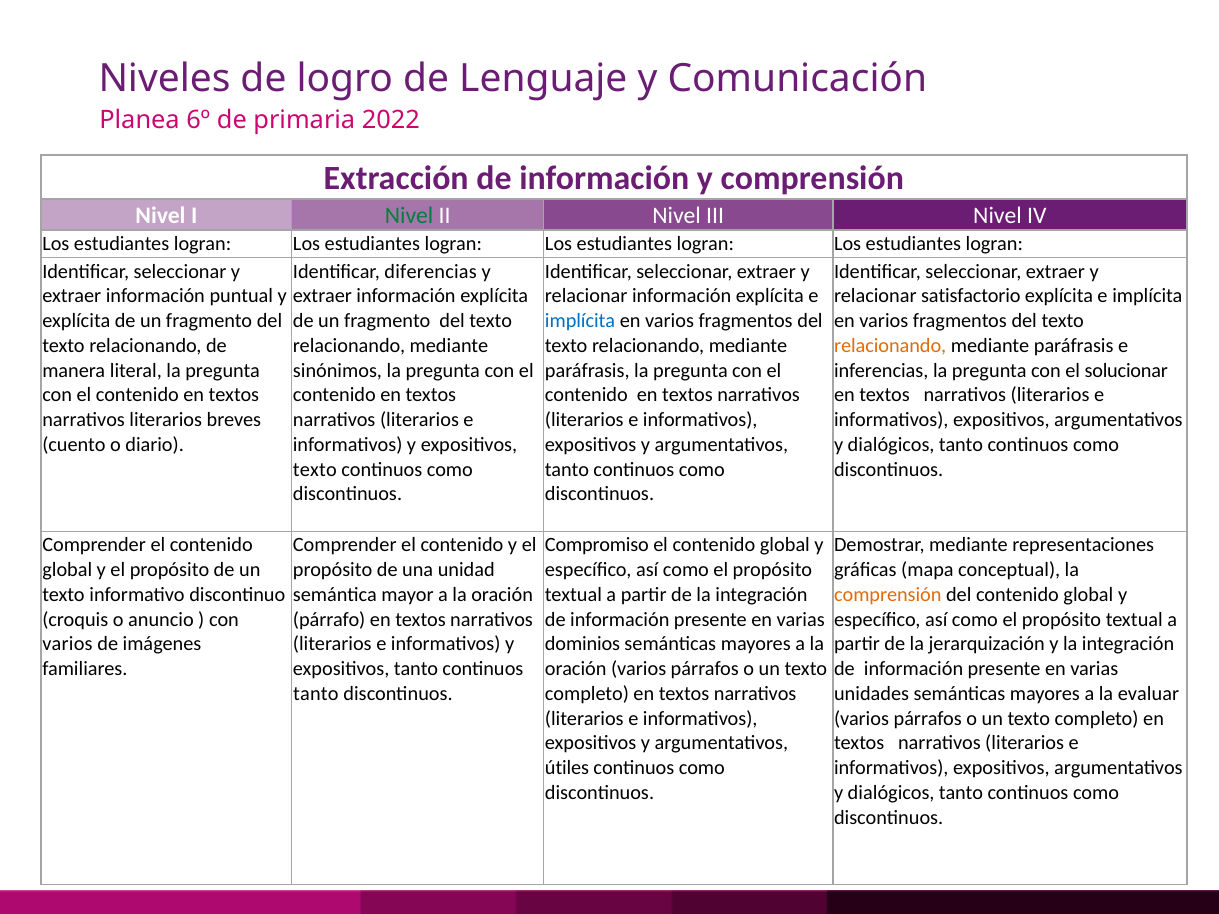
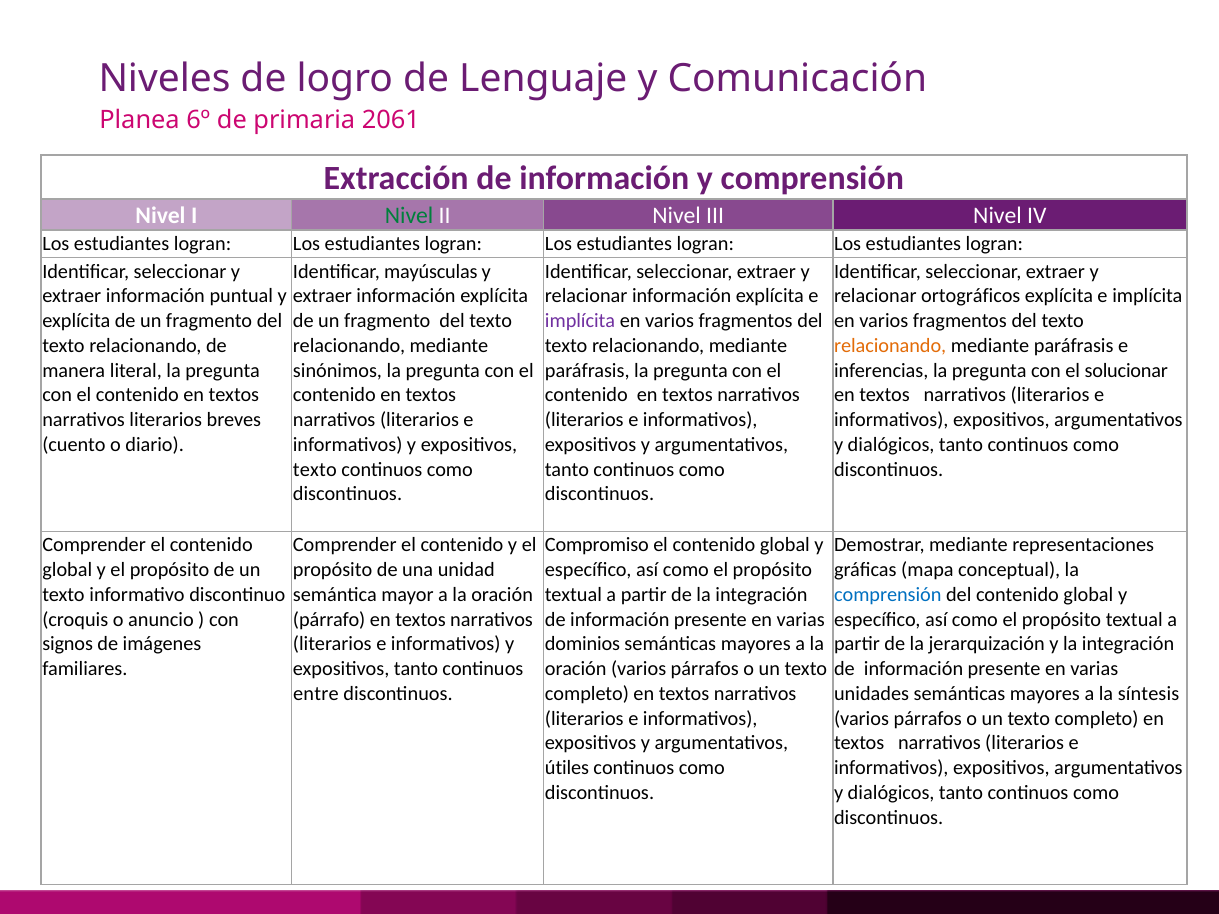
2022: 2022 -> 2061
diferencias: diferencias -> mayúsculas
satisfactorio: satisfactorio -> ortográficos
implícita at (580, 321) colour: blue -> purple
comprensión at (888, 595) colour: orange -> blue
varios at (67, 644): varios -> signos
tanto at (316, 694): tanto -> entre
evaluar: evaluar -> síntesis
